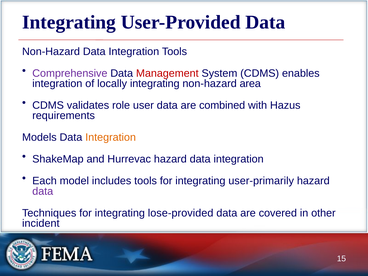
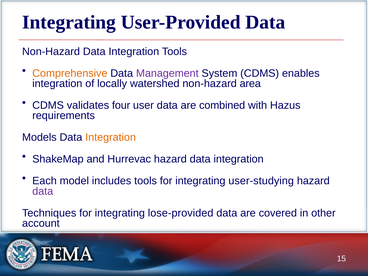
Comprehensive colour: purple -> orange
Management colour: red -> purple
locally integrating: integrating -> watershed
role: role -> four
user-primarily: user-primarily -> user-studying
incident: incident -> account
